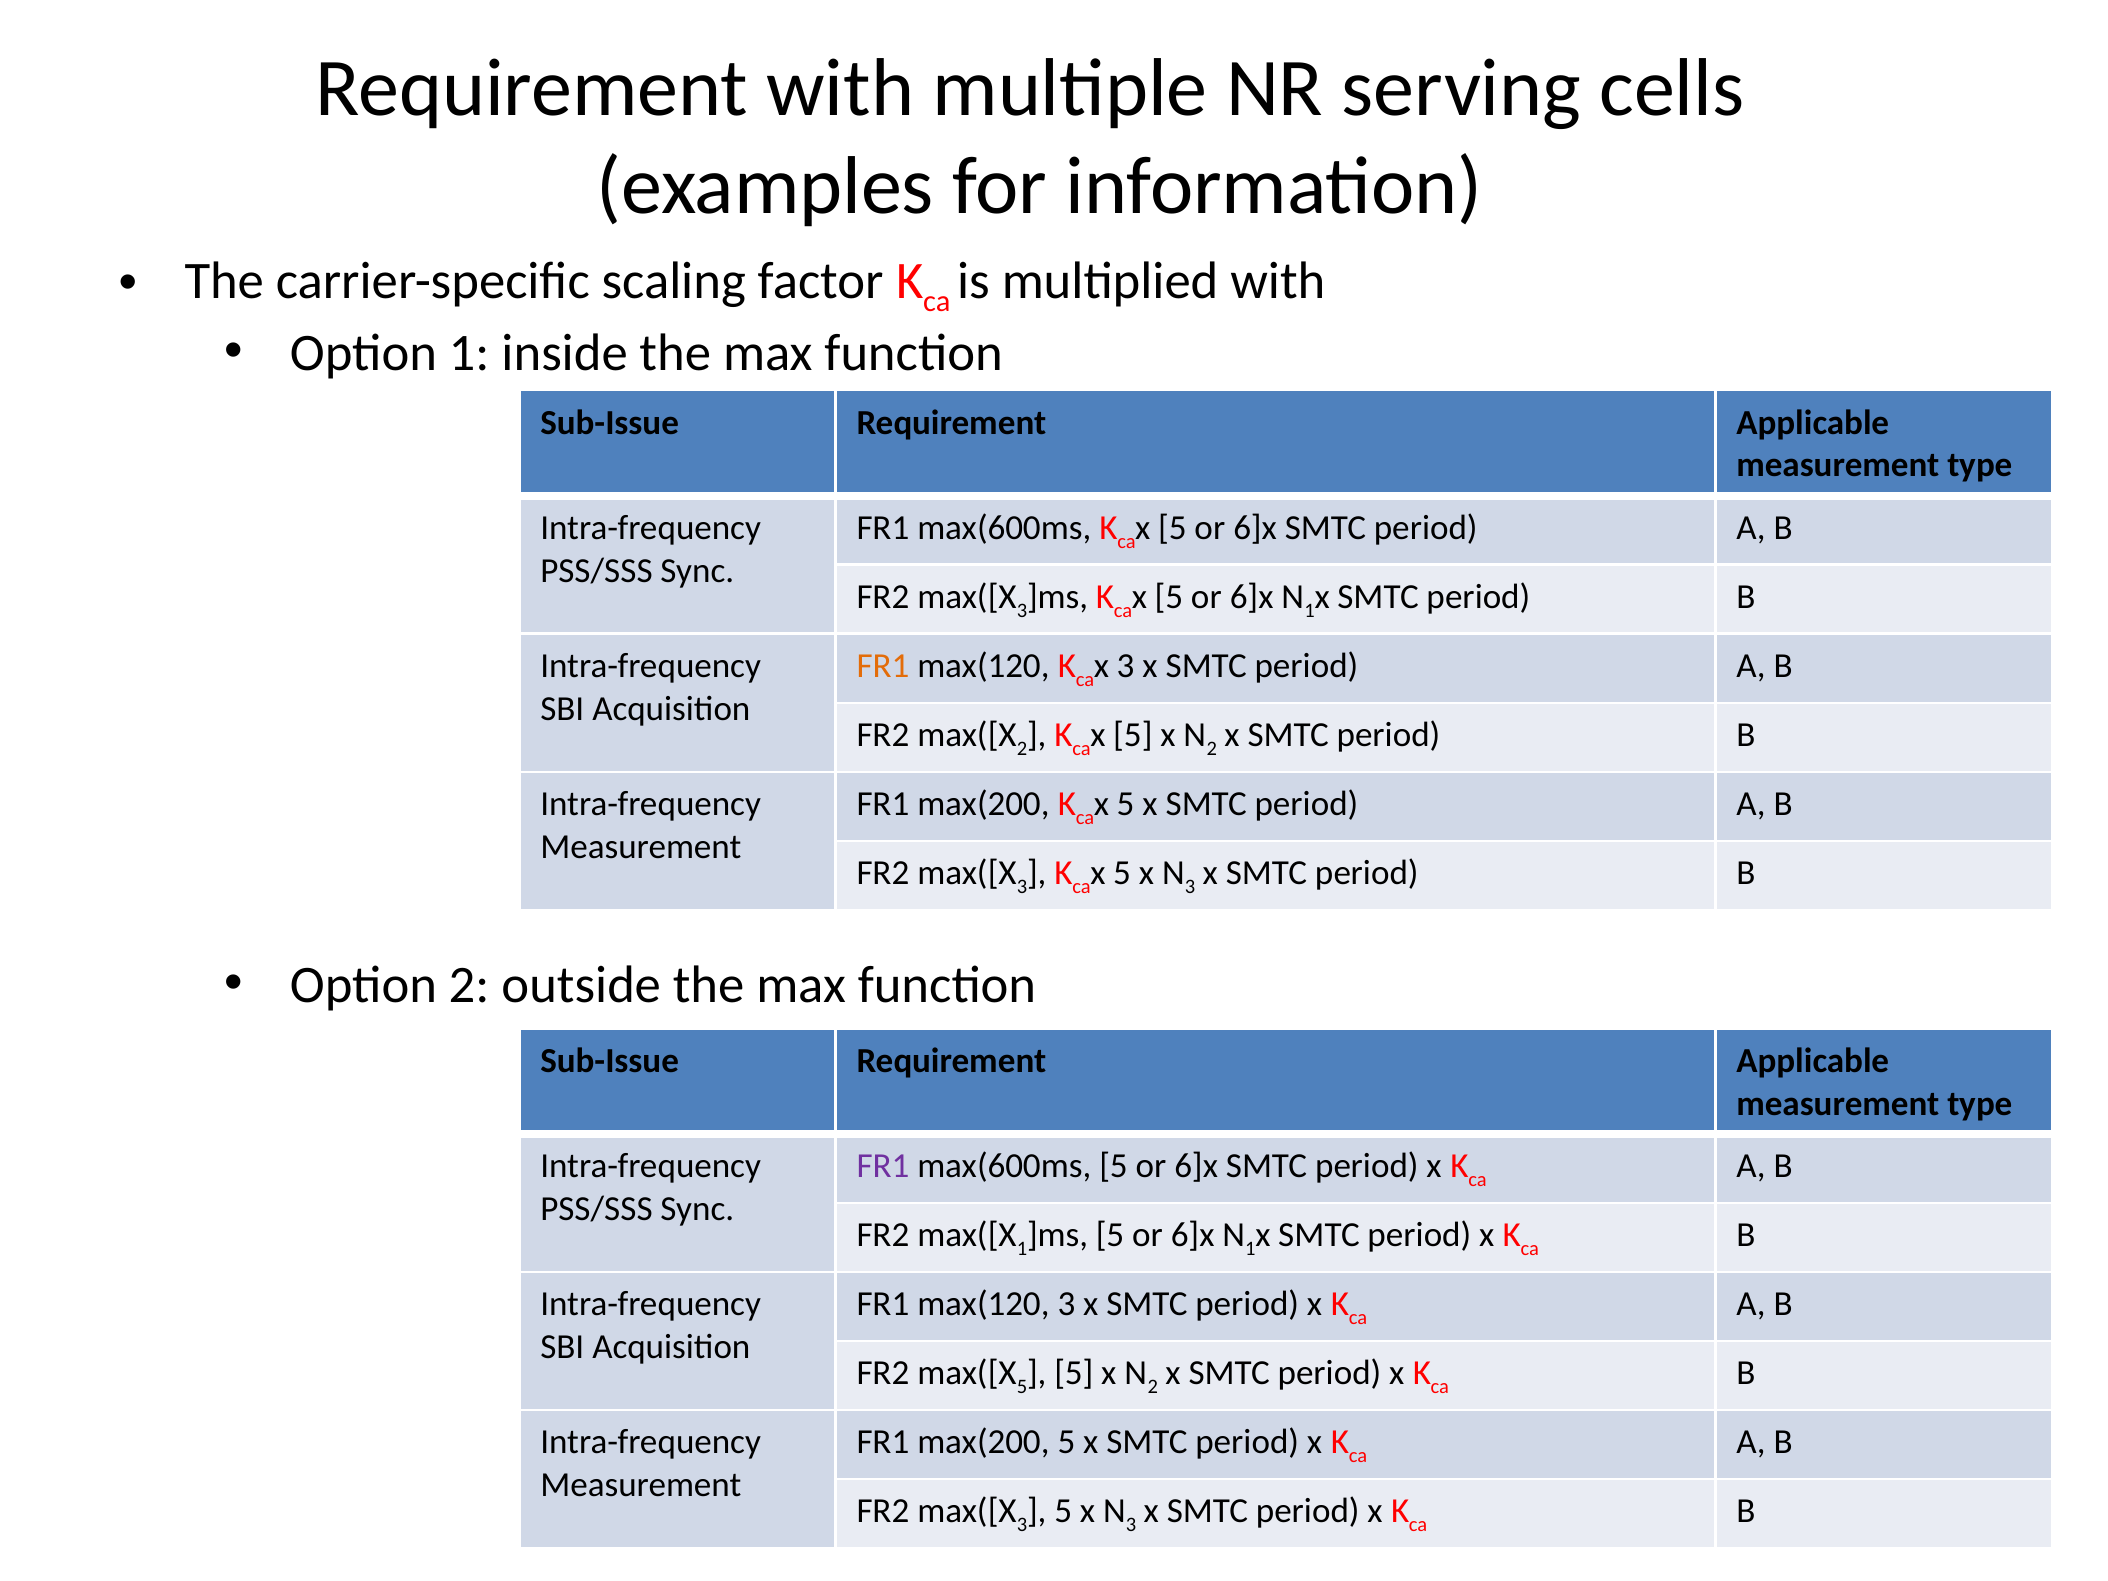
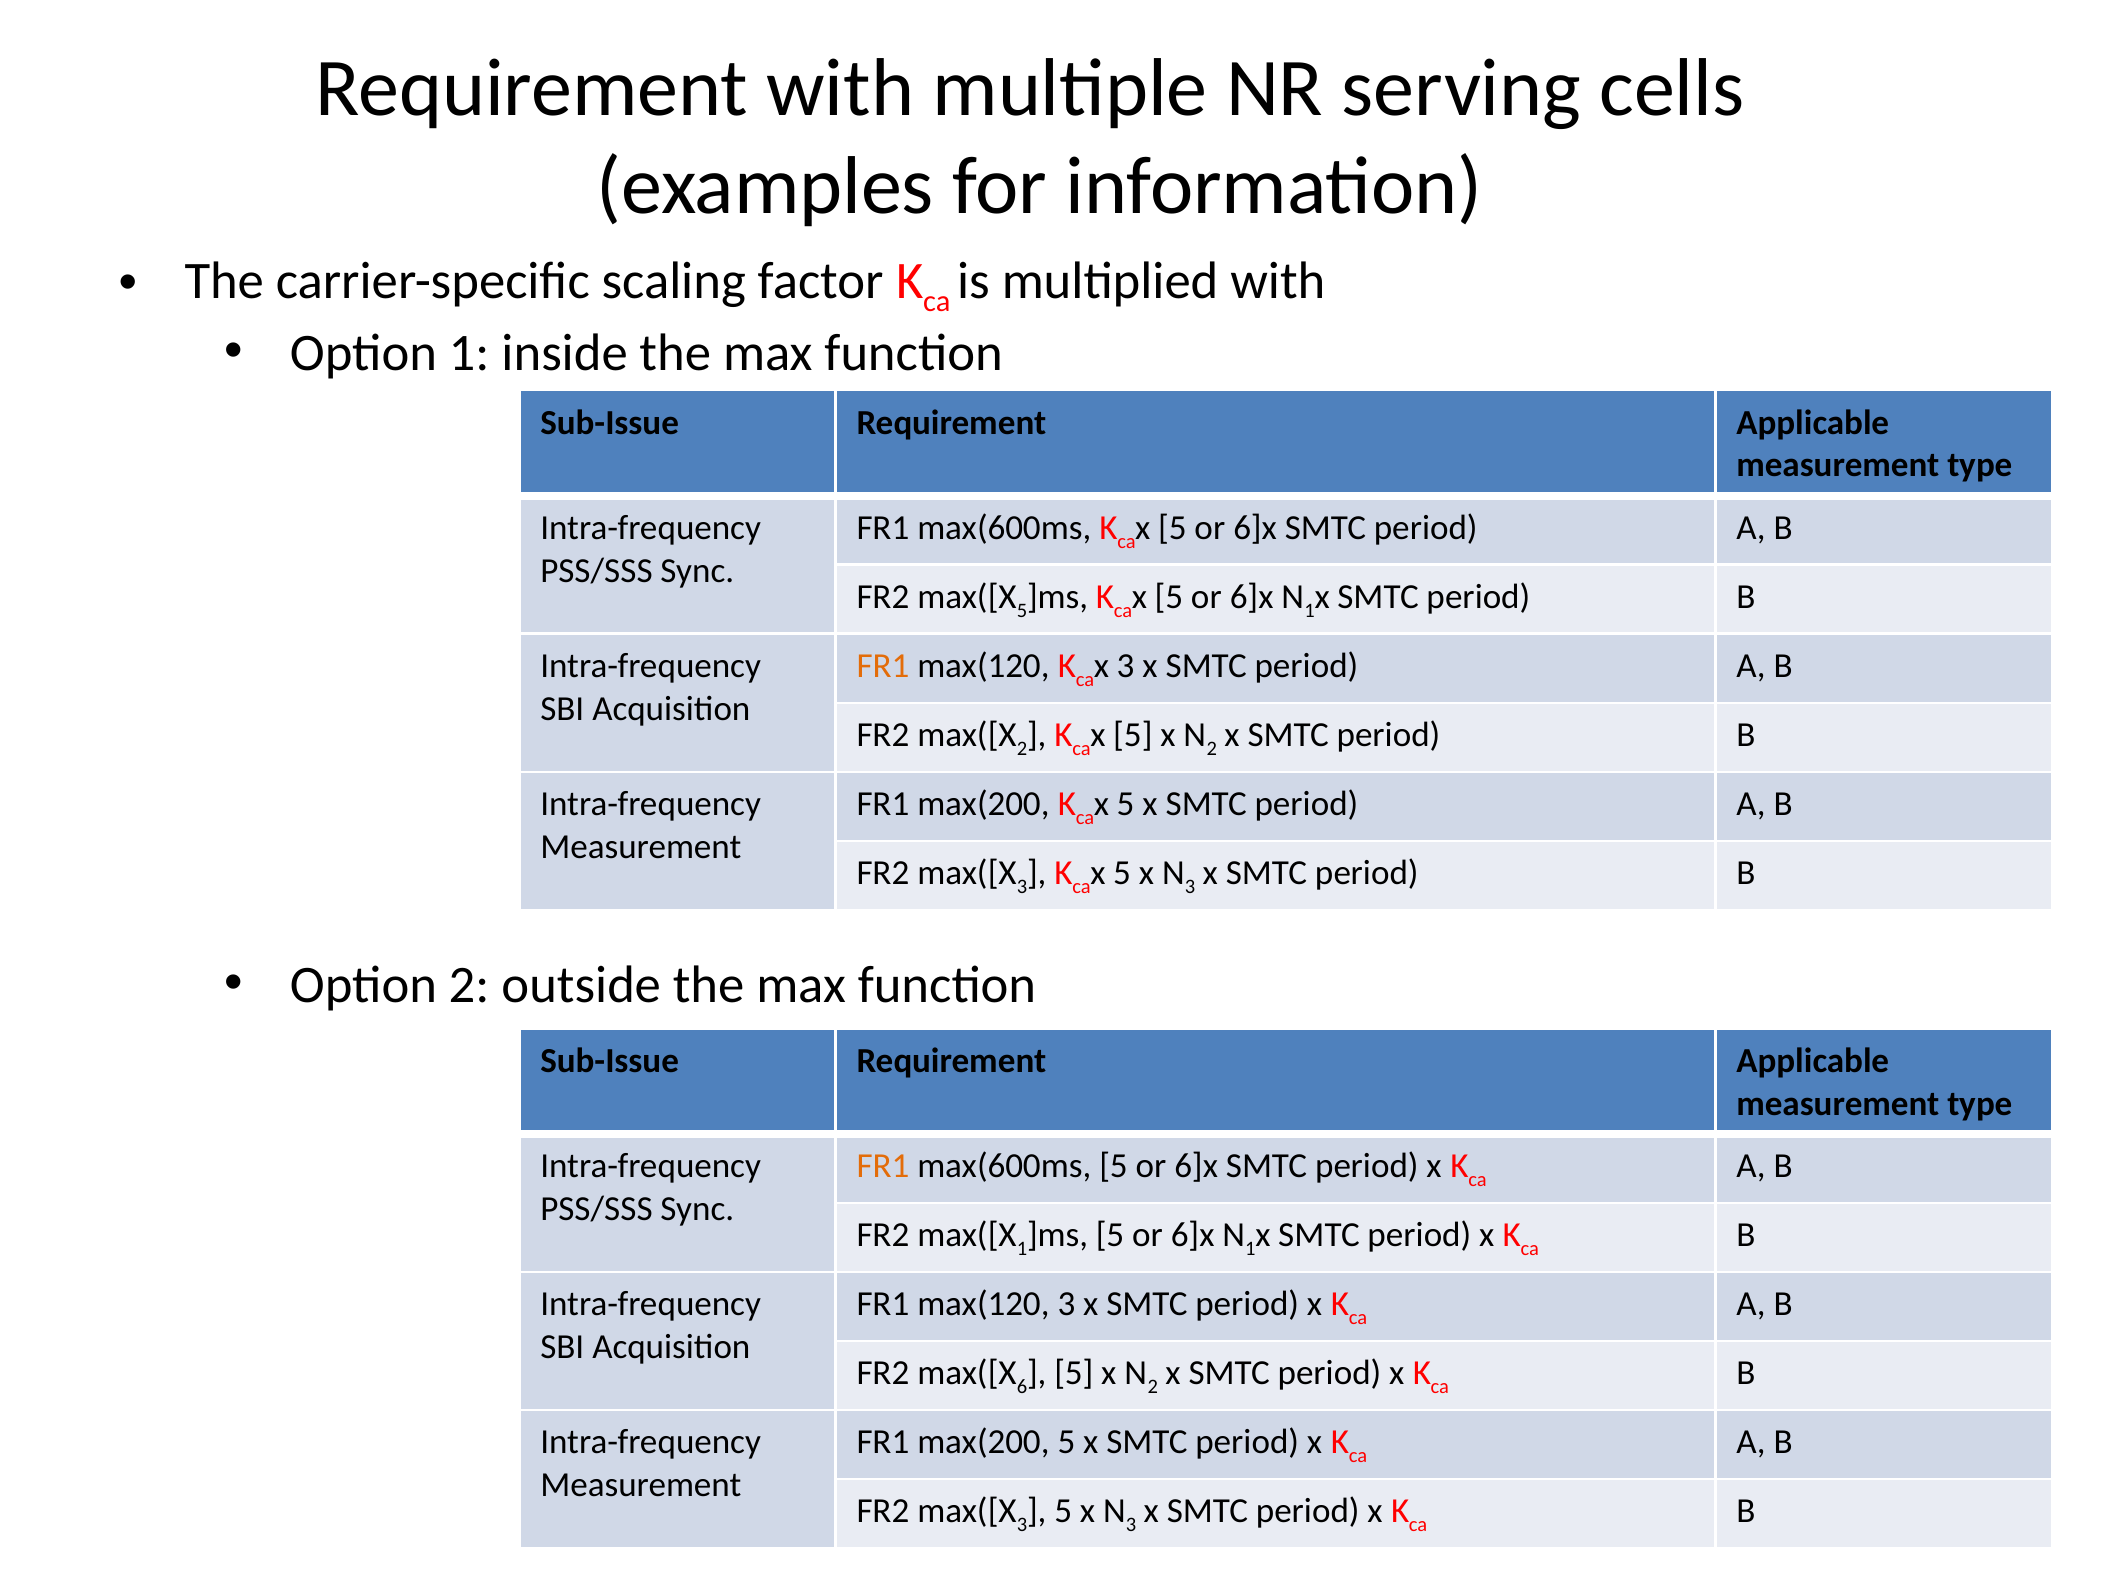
3 at (1022, 611): 3 -> 5
FR1 at (883, 1166) colour: purple -> orange
5 at (1022, 1387): 5 -> 6
